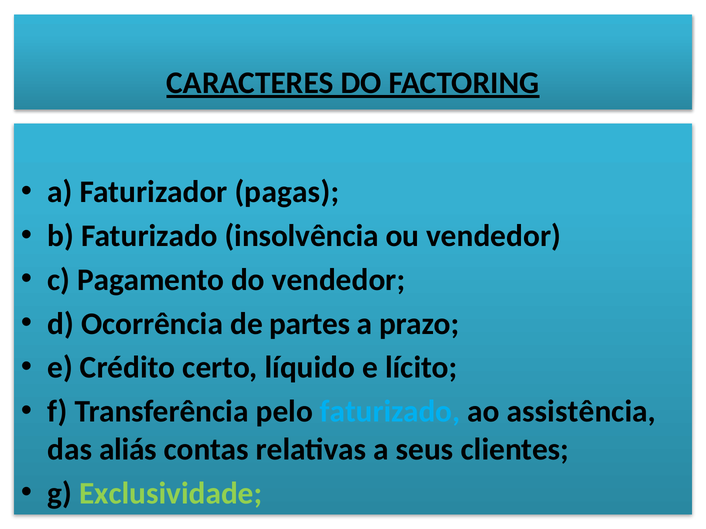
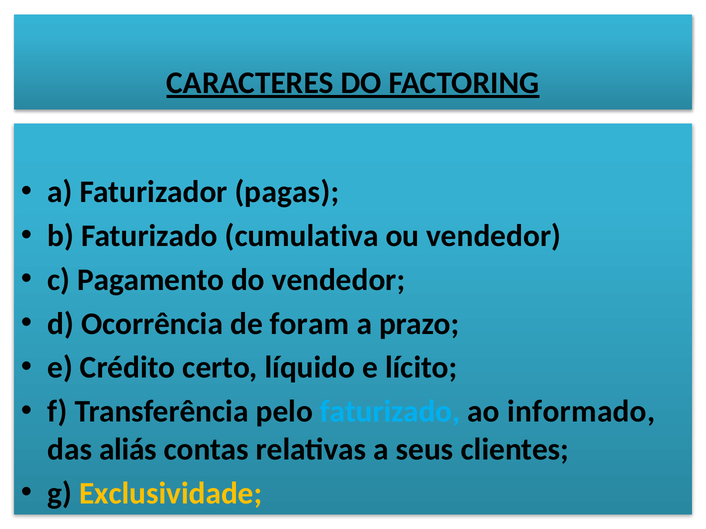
insolvência: insolvência -> cumulativa
partes: partes -> foram
assistência: assistência -> informado
Exclusividade colour: light green -> yellow
